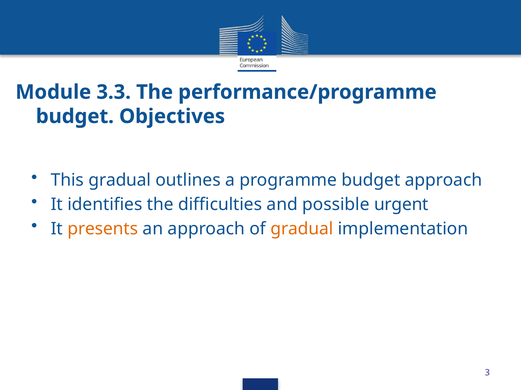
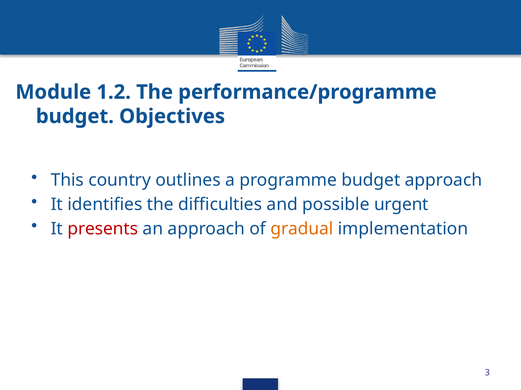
3.3: 3.3 -> 1.2
This gradual: gradual -> country
presents colour: orange -> red
